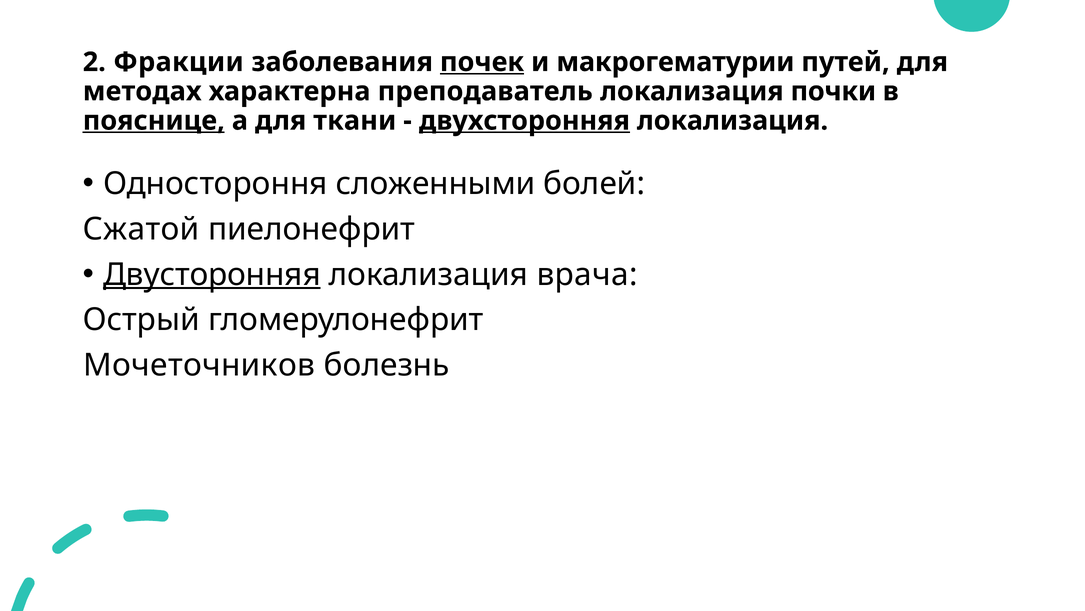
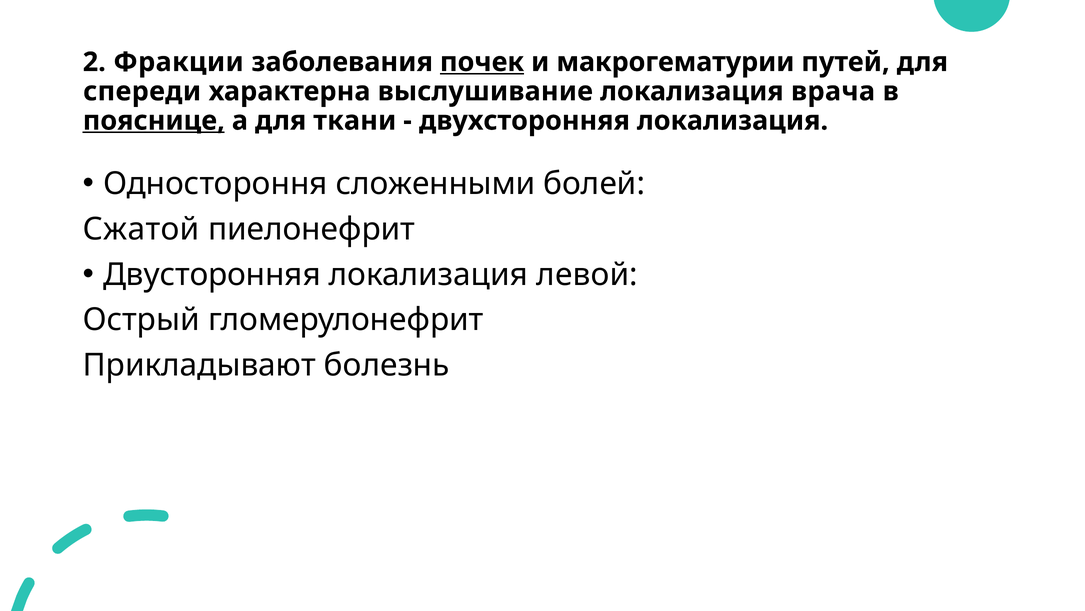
методах: методах -> спереди
преподаватель: преподаватель -> выслушивание
почки: почки -> врача
двухсторонняя underline: present -> none
Двусторонняя underline: present -> none
врача: врача -> левой
Мочеточников: Мочеточников -> Прикладывают
